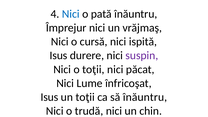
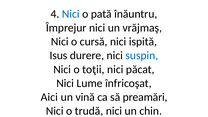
suspin colour: purple -> blue
Isus at (49, 97): Isus -> Aici
un toţii: toţii -> vină
să înăuntru: înăuntru -> preamări
